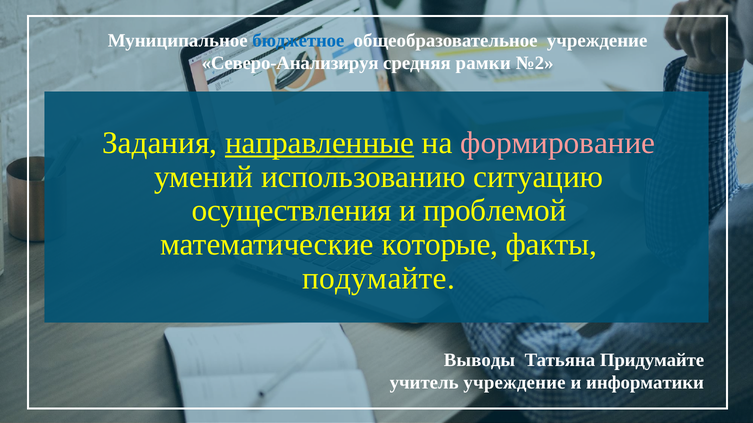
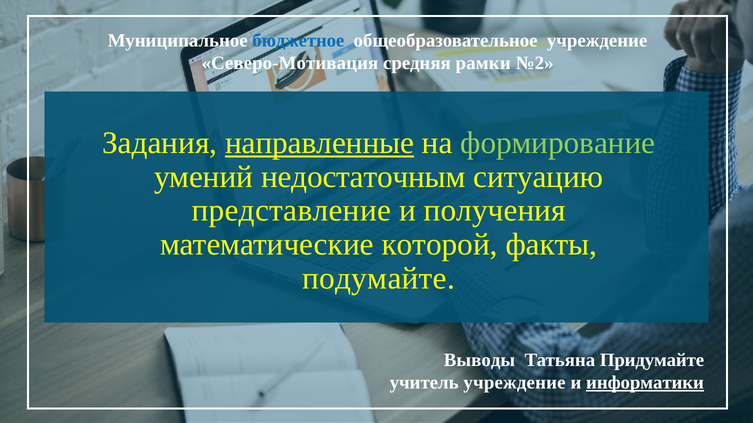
Северо-Анализируя: Северо-Анализируя -> Северо-Мотивация
формирование colour: pink -> light green
использованию: использованию -> недостаточным
осуществления: осуществления -> представление
проблемой: проблемой -> получения
которые: которые -> которой
информатики underline: none -> present
